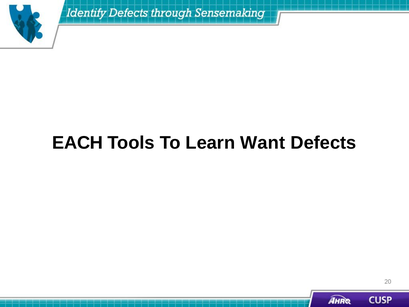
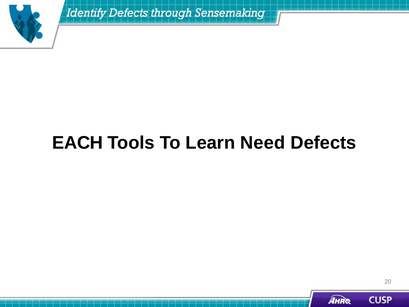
Want: Want -> Need
